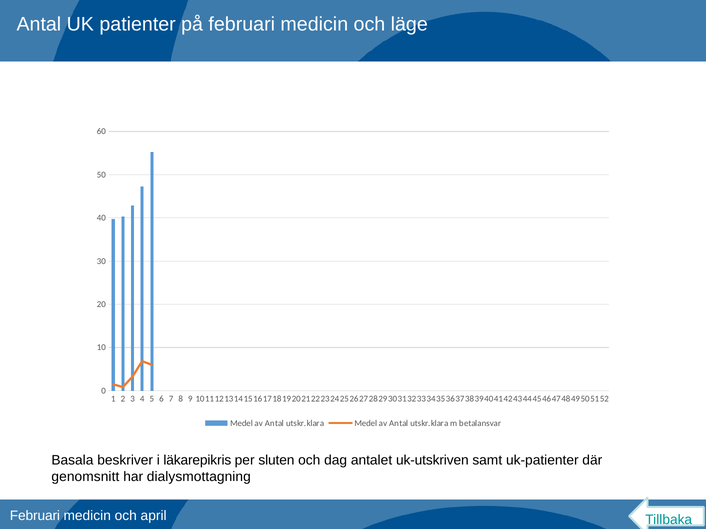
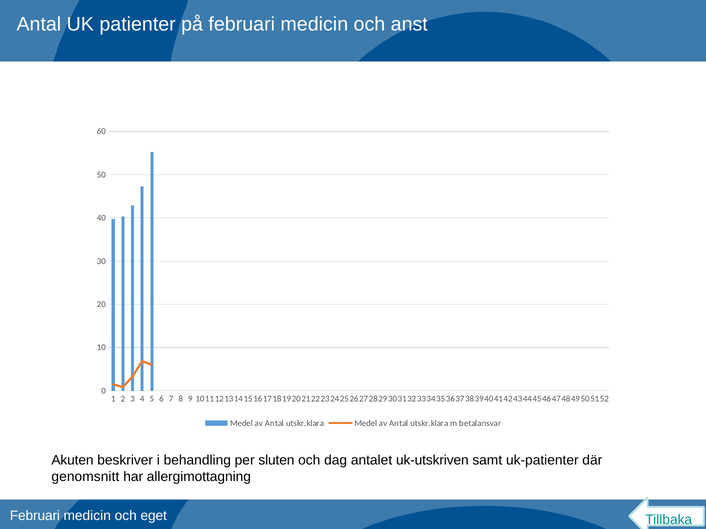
läge: läge -> anst
Basala: Basala -> Akuten
läkarepikris: läkarepikris -> behandling
dialysmottagning: dialysmottagning -> allergimottagning
april: april -> eget
